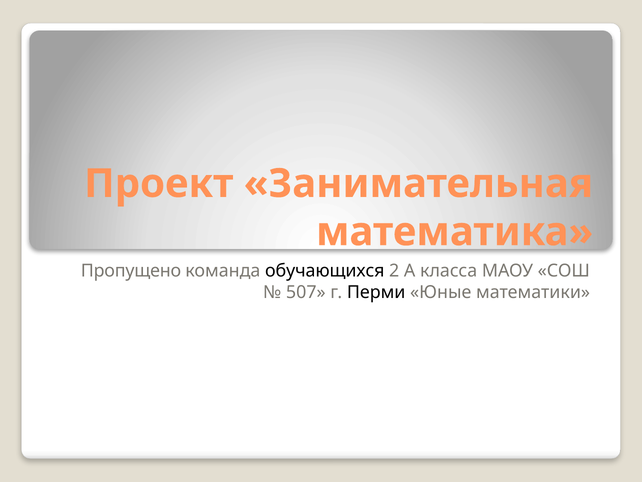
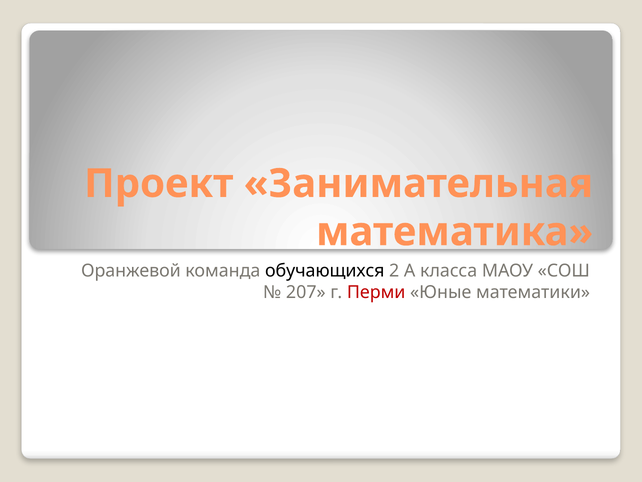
Пропущено: Пропущено -> Оранжевой
507: 507 -> 207
Перми colour: black -> red
